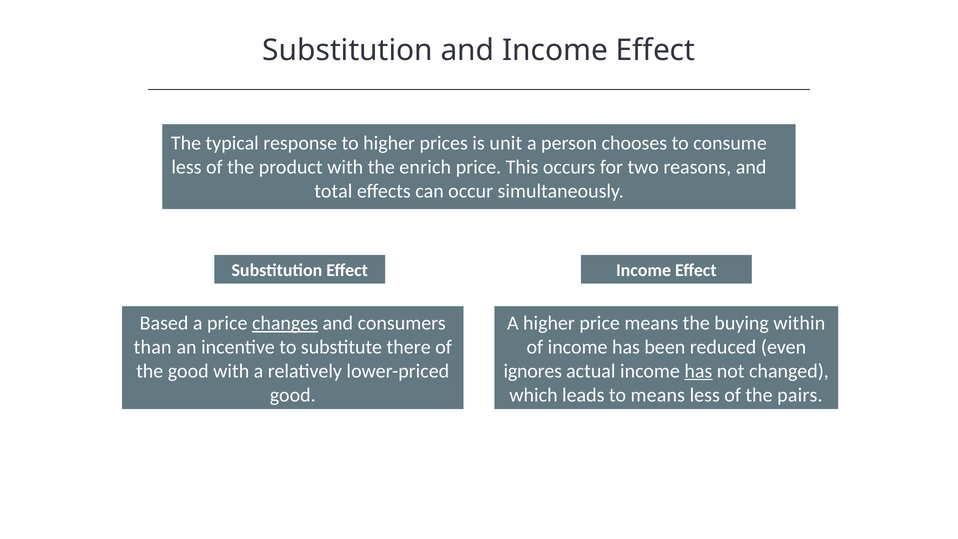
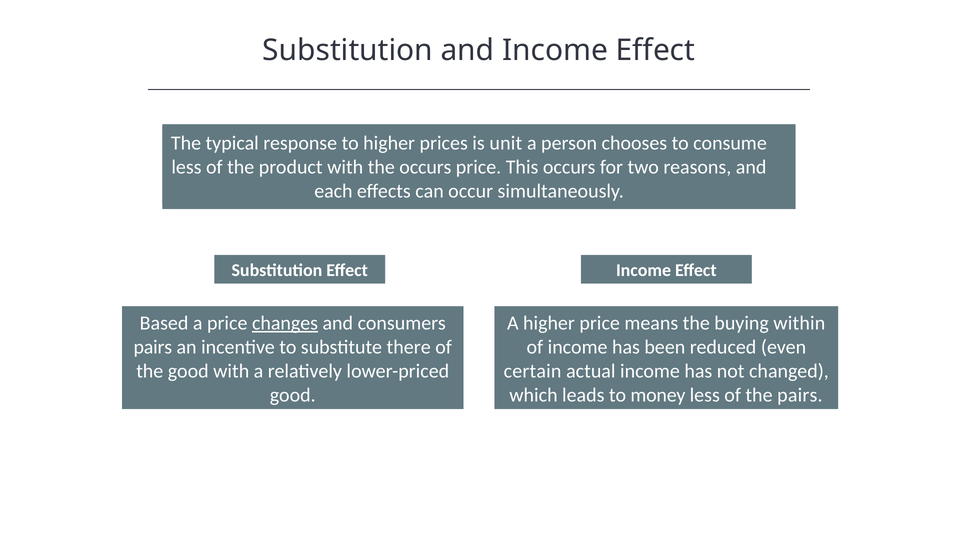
the enrich: enrich -> occurs
total: total -> each
than at (153, 347): than -> pairs
ignores: ignores -> certain
has at (698, 371) underline: present -> none
to means: means -> money
